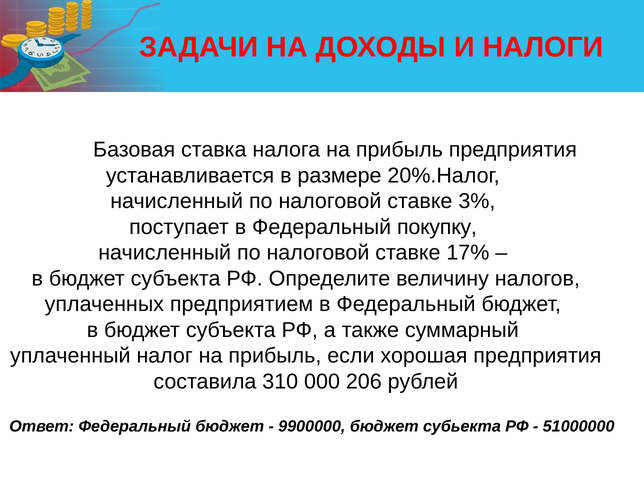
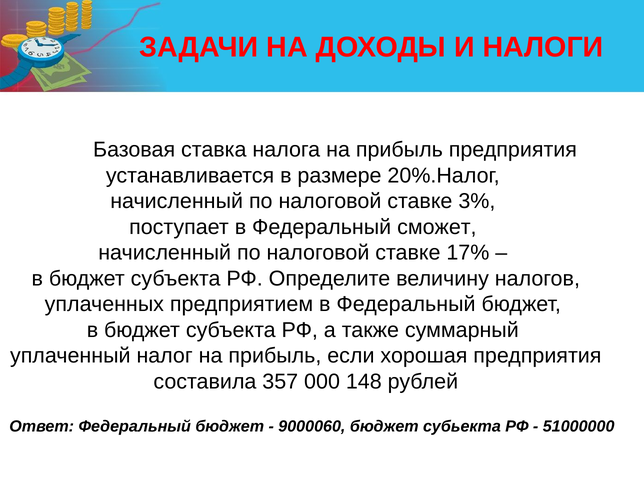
покупку: покупку -> сможет
310: 310 -> 357
206: 206 -> 148
9900000: 9900000 -> 9000060
